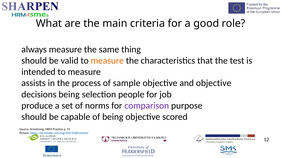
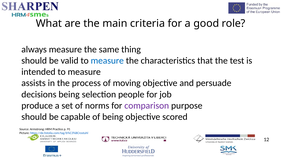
measure at (107, 61) colour: orange -> blue
sample: sample -> moving
and objective: objective -> persuade
